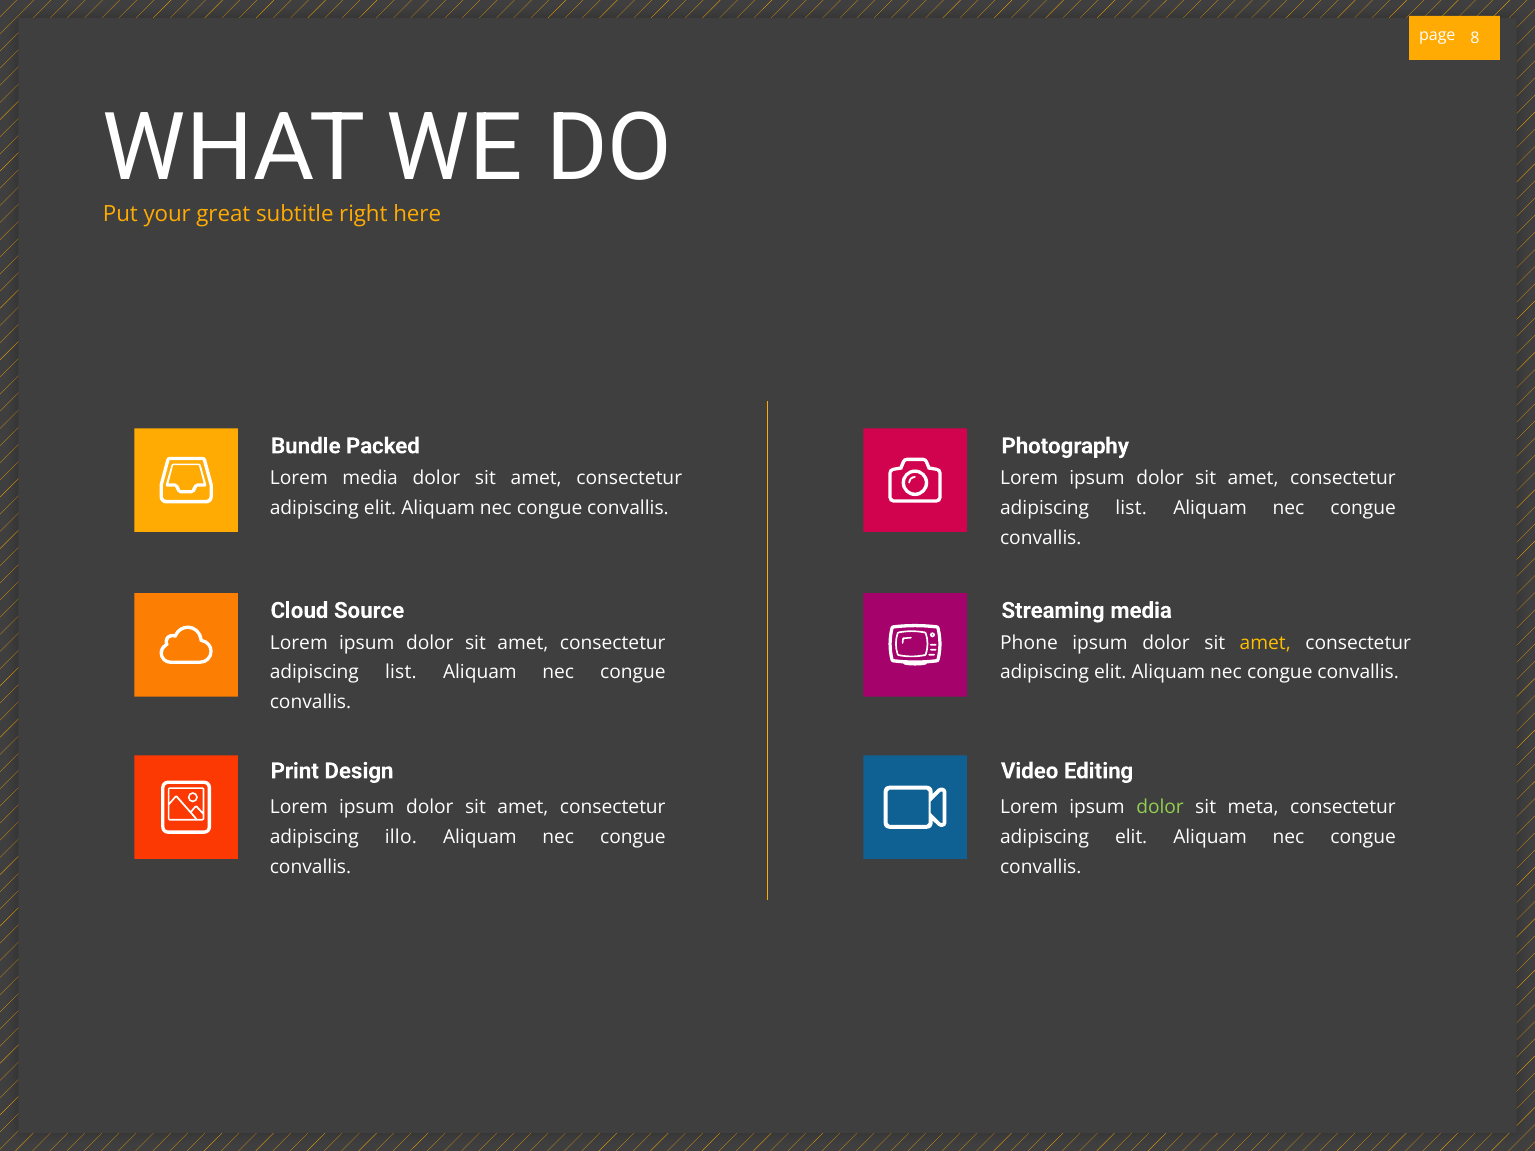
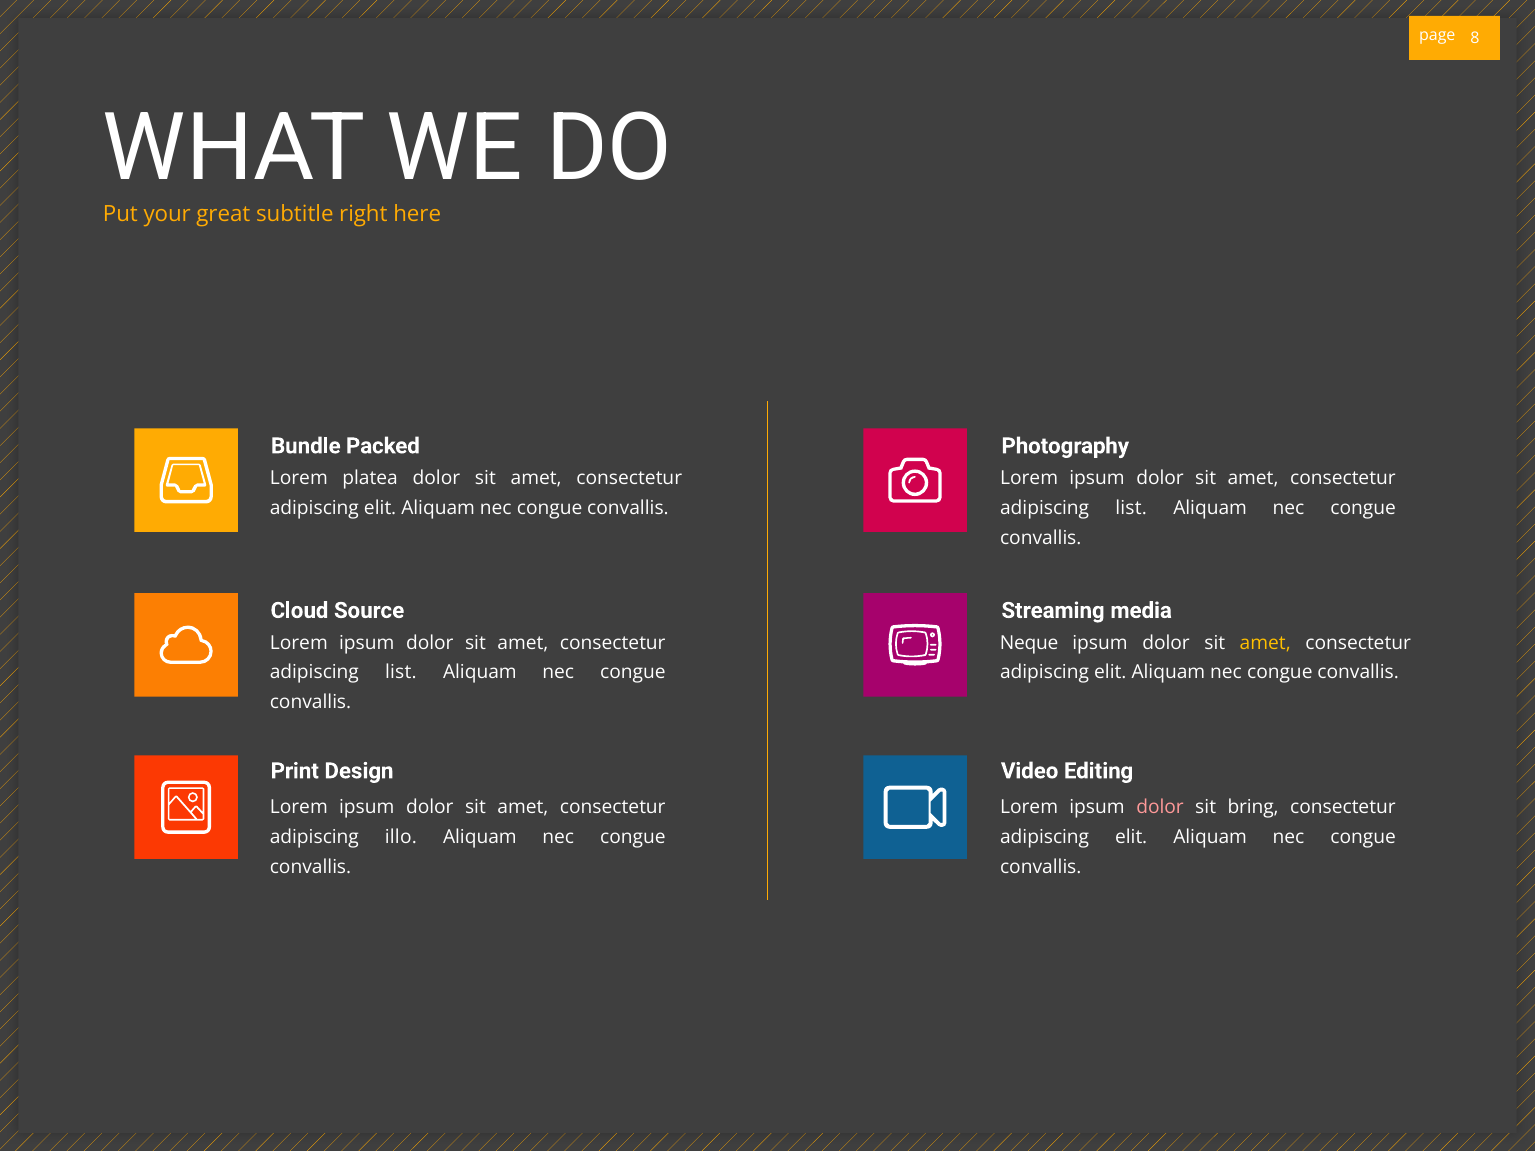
Lorem media: media -> platea
Phone: Phone -> Neque
dolor at (1160, 807) colour: light green -> pink
meta: meta -> bring
